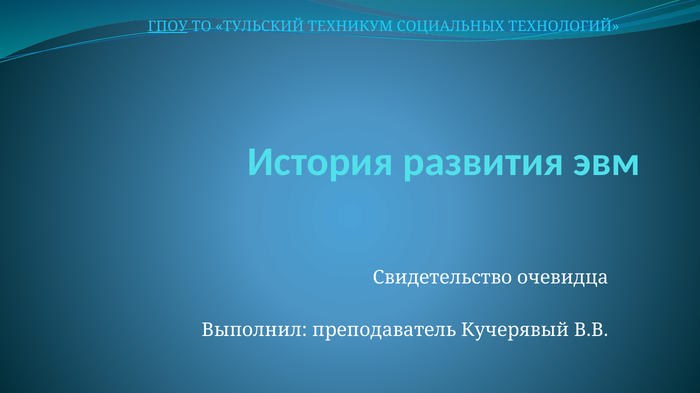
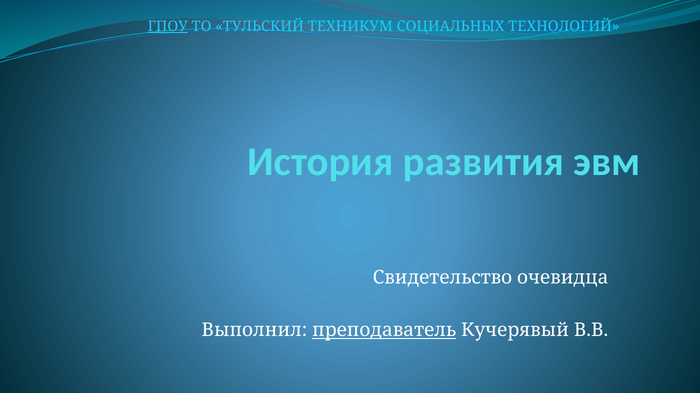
преподаватель underline: none -> present
